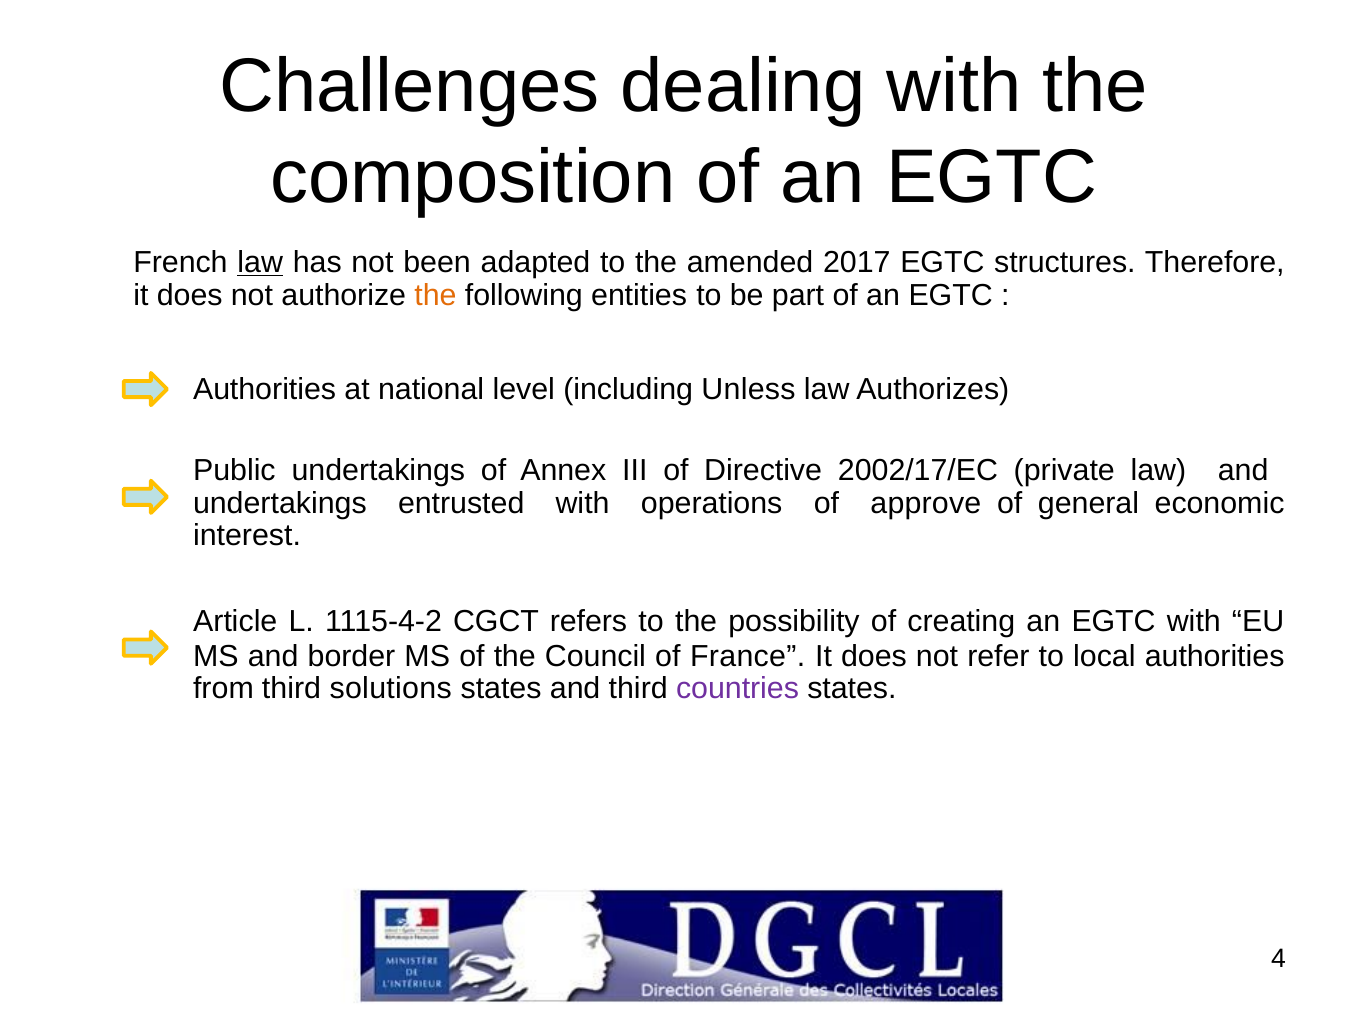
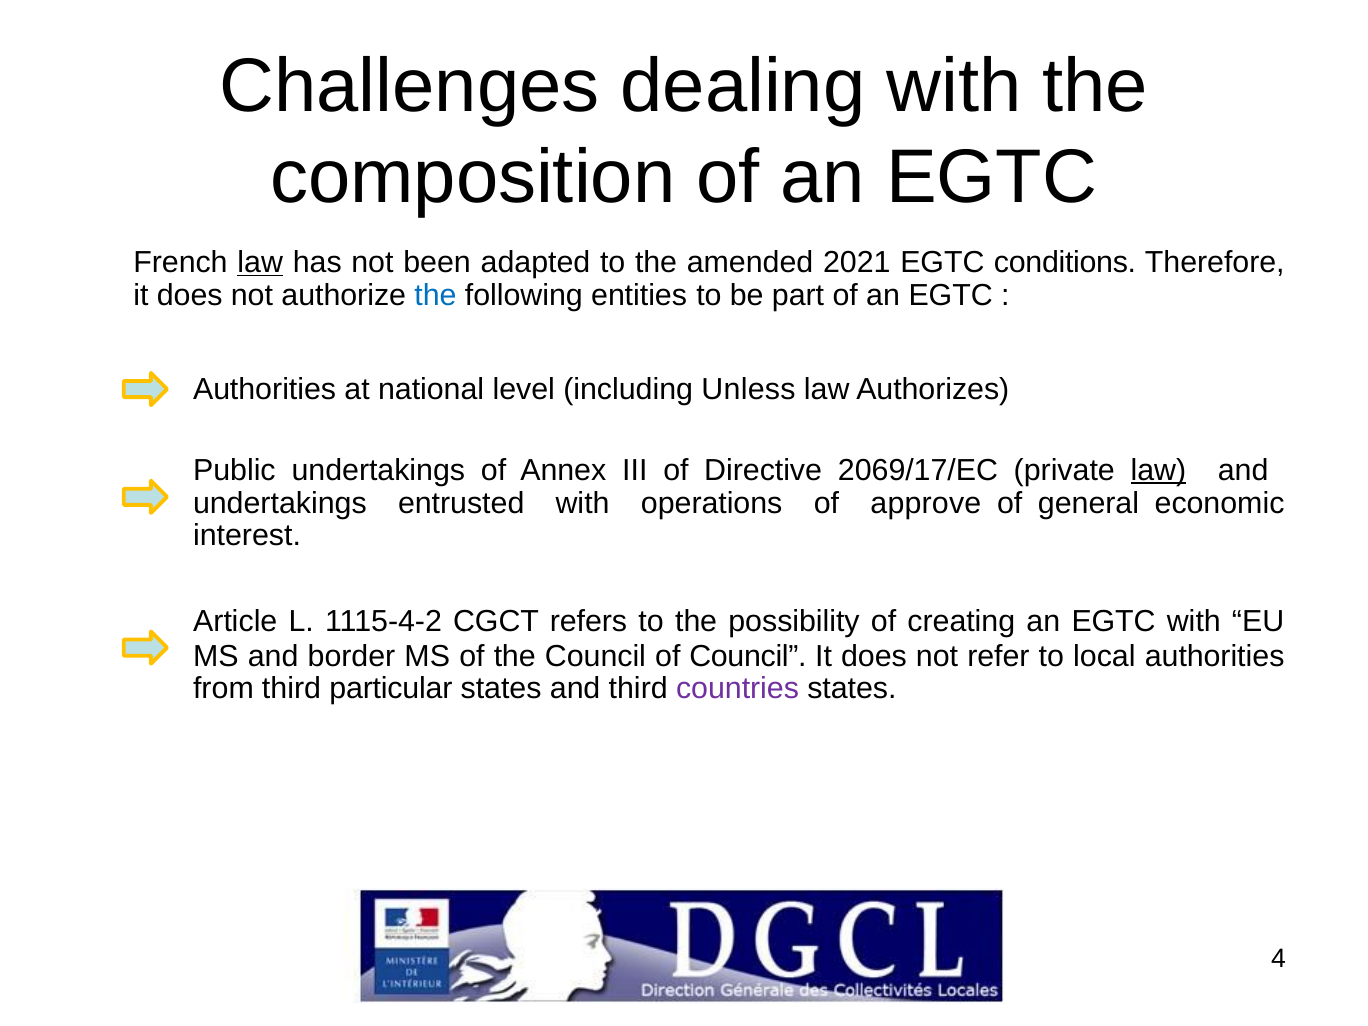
2017: 2017 -> 2021
structures: structures -> conditions
the at (435, 295) colour: orange -> blue
2002/17/EC: 2002/17/EC -> 2069/17/EC
law at (1158, 470) underline: none -> present
of France: France -> Council
solutions: solutions -> particular
